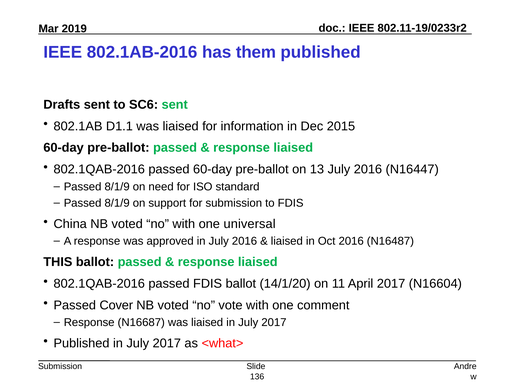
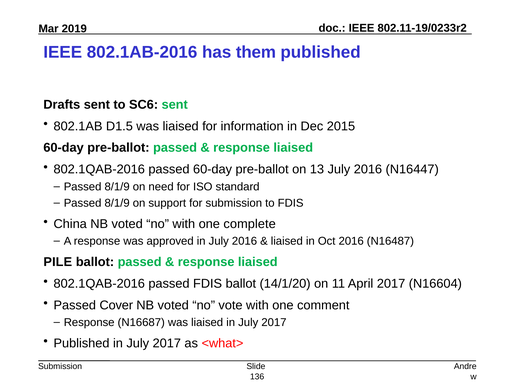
D1.1: D1.1 -> D1.5
universal: universal -> complete
THIS: THIS -> PILE
